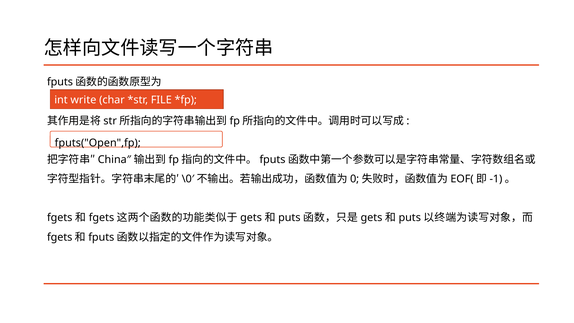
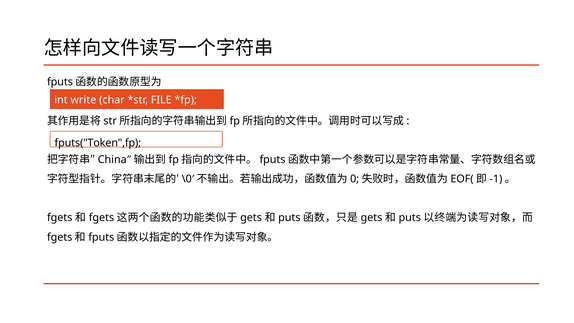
fputs("Open",fp: fputs("Open",fp -> fputs("Token",fp
